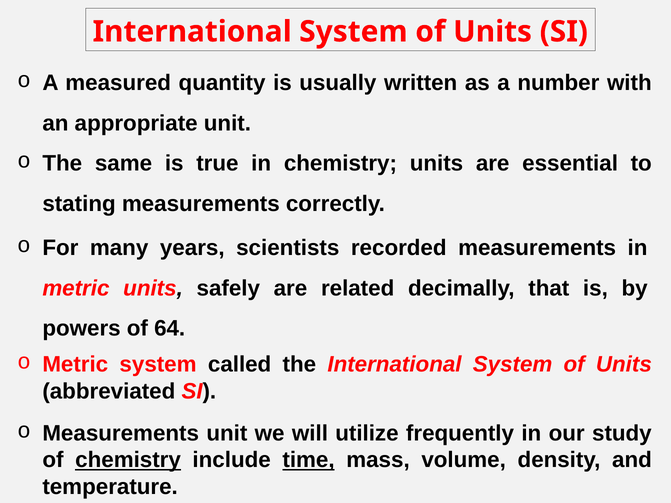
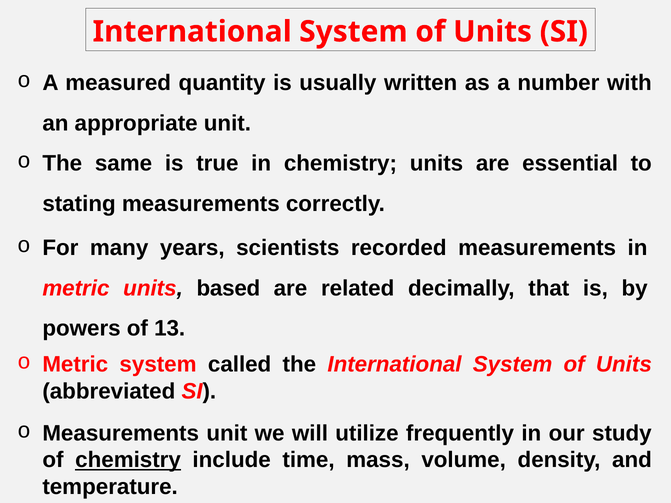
safely: safely -> based
64: 64 -> 13
time underline: present -> none
